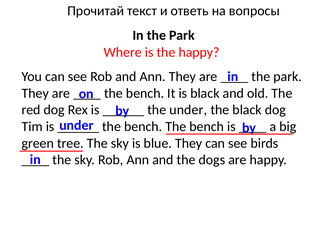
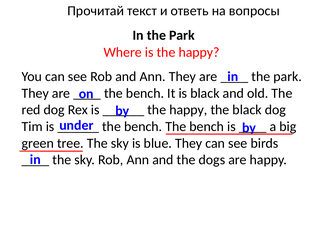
under at (188, 110): under -> happy
